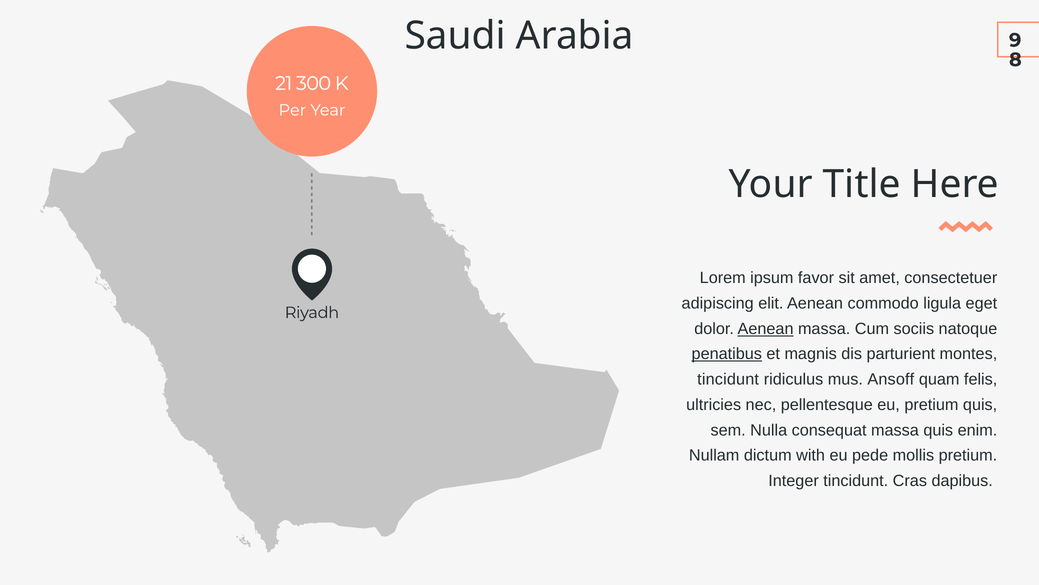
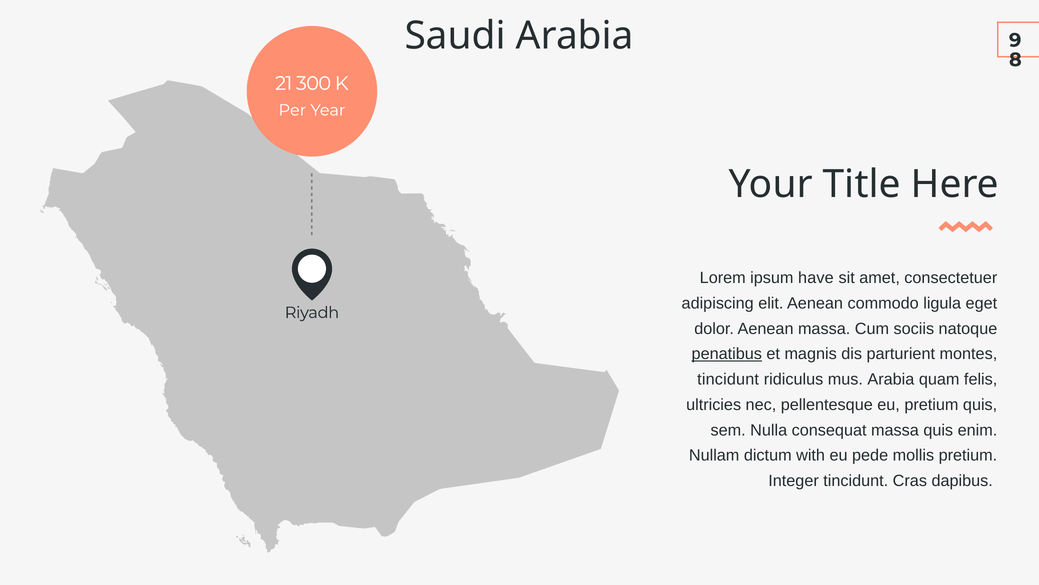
favor: favor -> have
Aenean at (766, 328) underline: present -> none
mus Ansoff: Ansoff -> Arabia
